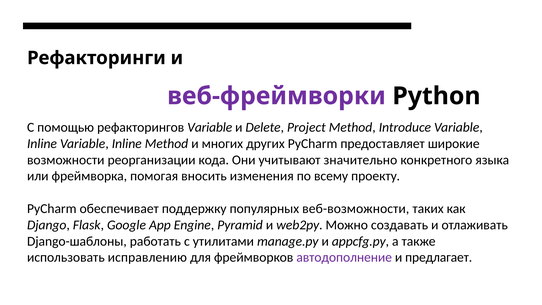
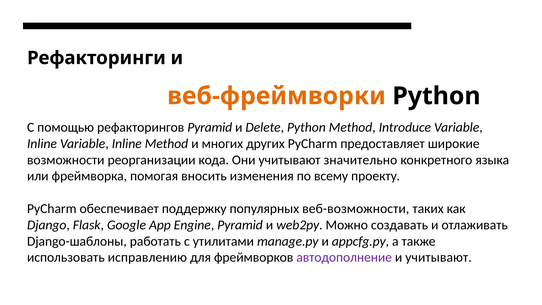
веб-фреймворки colour: purple -> orange
рефакторингов Variable: Variable -> Pyramid
Delete Project: Project -> Python
и предлагает: предлагает -> учитывают
